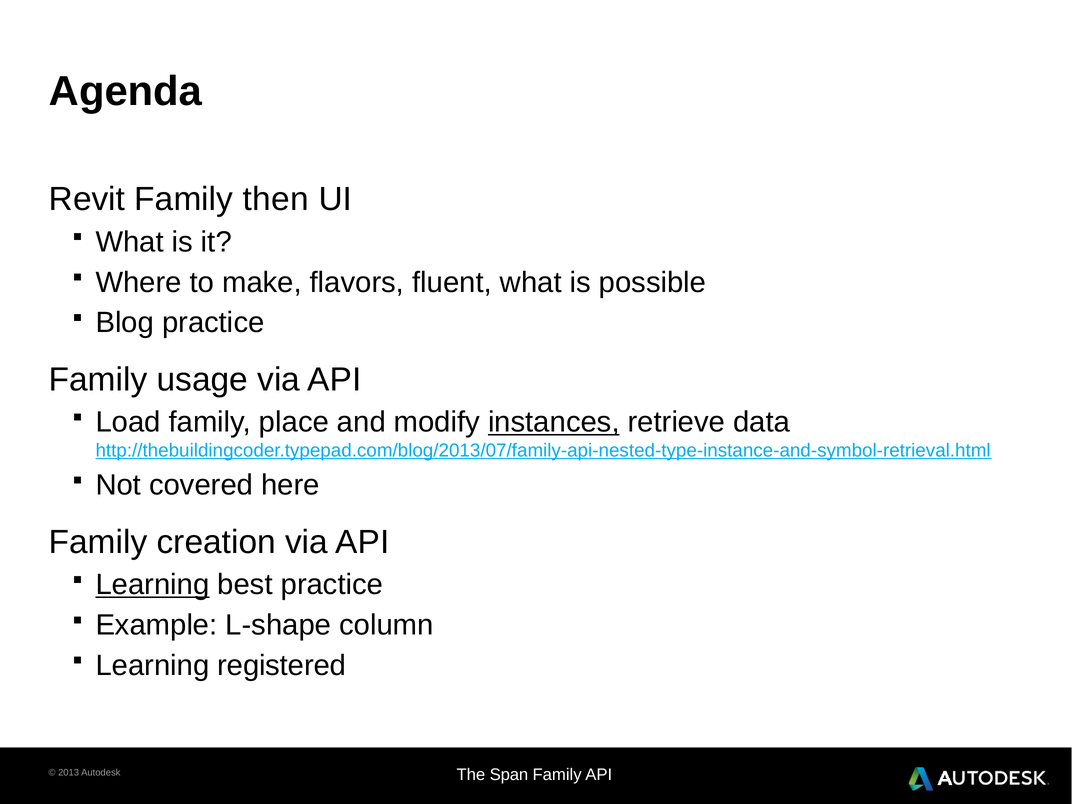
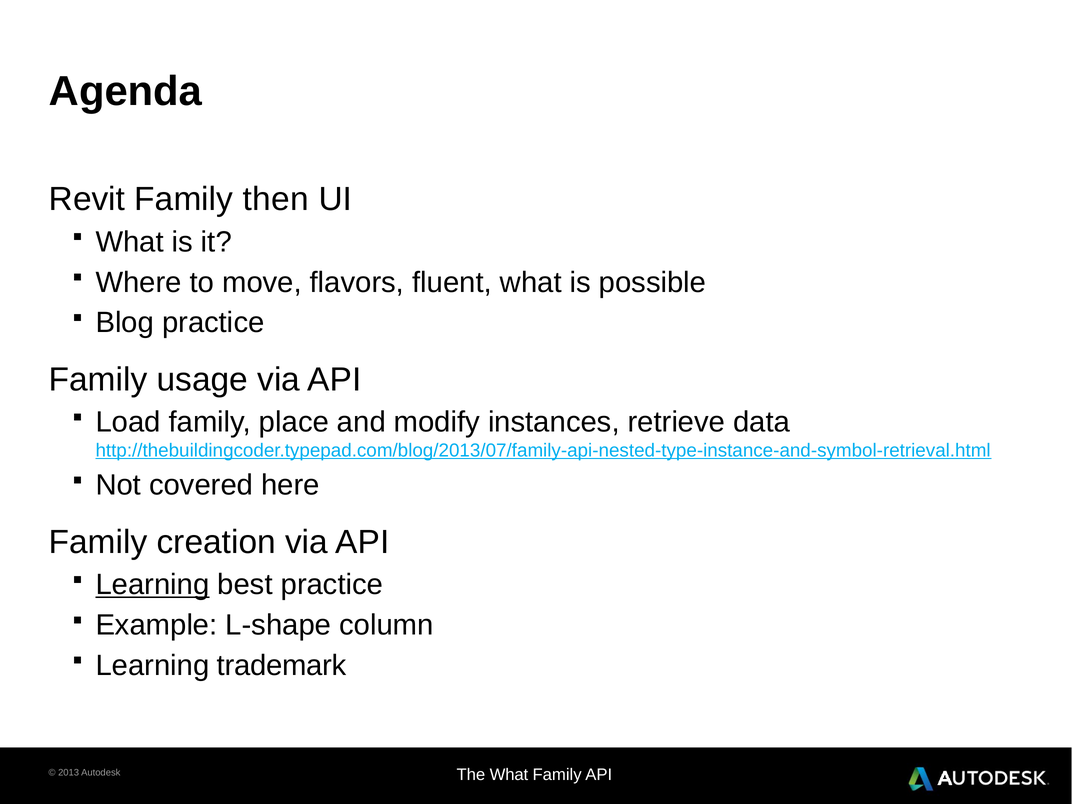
make: make -> move
instances underline: present -> none
registered: registered -> trademark
Span at (509, 775): Span -> What
